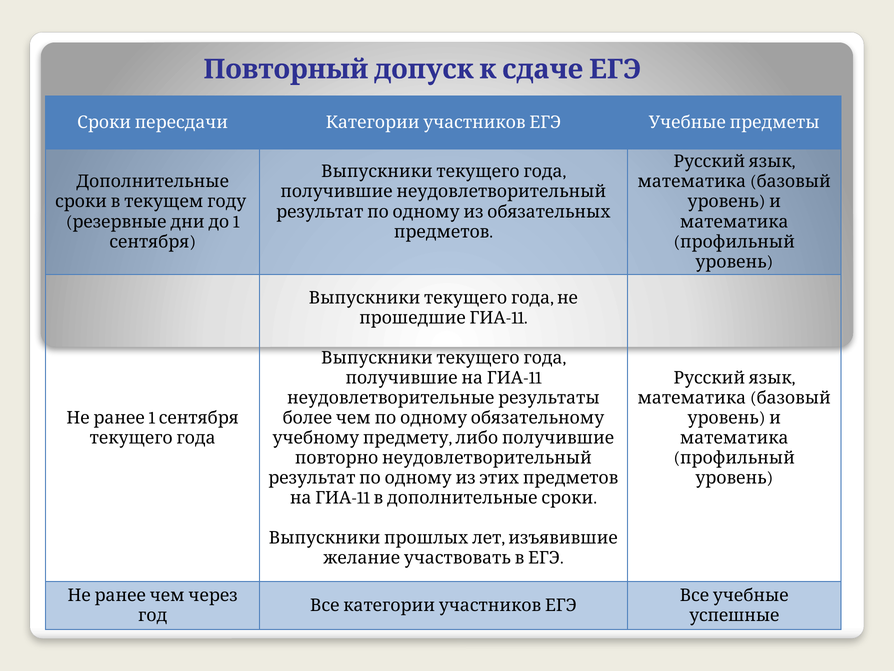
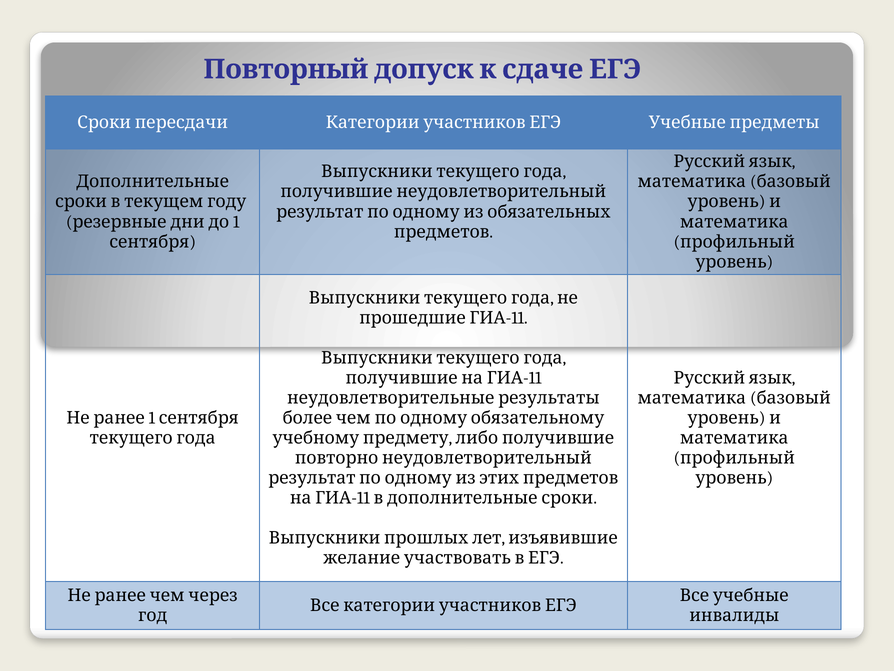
успешные: успешные -> инвалиды
